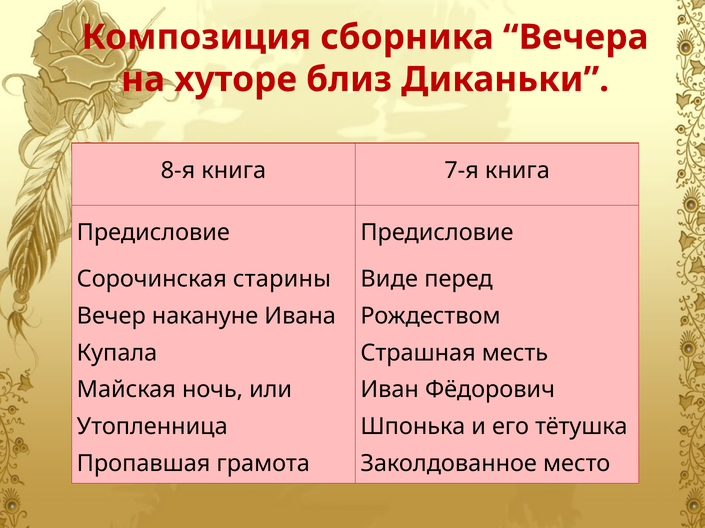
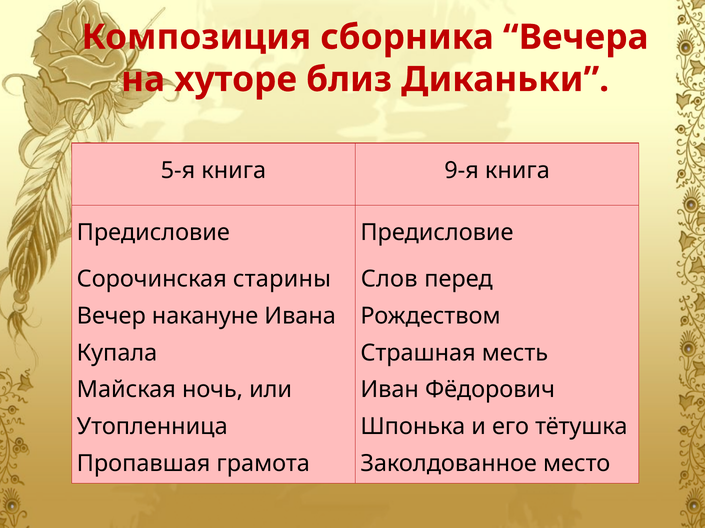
8-я: 8-я -> 5-я
7-я: 7-я -> 9-я
Виде: Виде -> Слов
